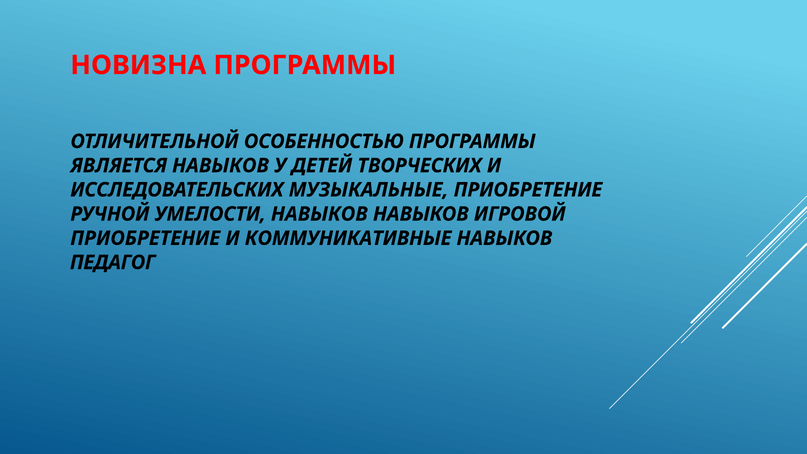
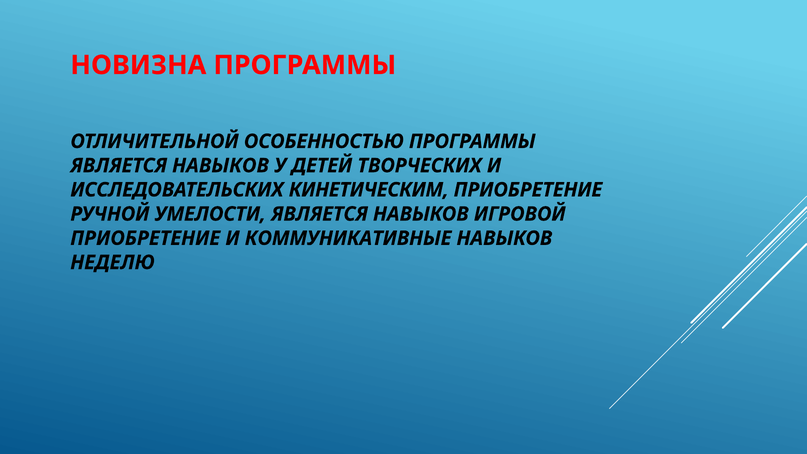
МУЗЫКАЛЬНЫЕ: МУЗЫКАЛЬНЫЕ -> КИНЕТИЧЕСКИМ
УМЕЛОСТИ НАВЫКОВ: НАВЫКОВ -> ЯВЛЯЕТСЯ
ПЕДАГОГ: ПЕДАГОГ -> НЕДЕЛЮ
